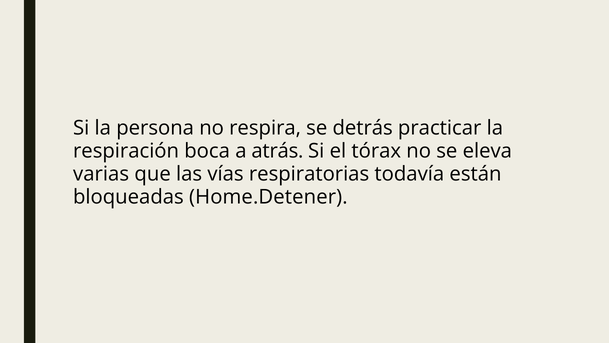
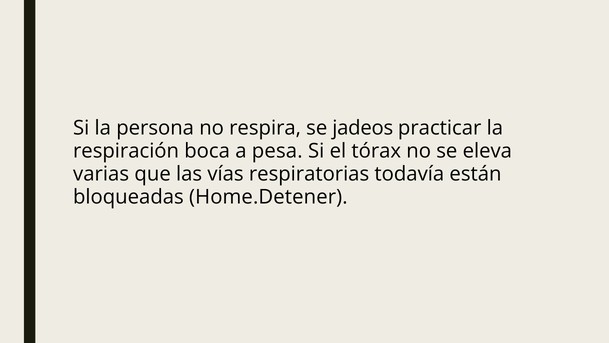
detrás: detrás -> jadeos
atrás: atrás -> pesa
